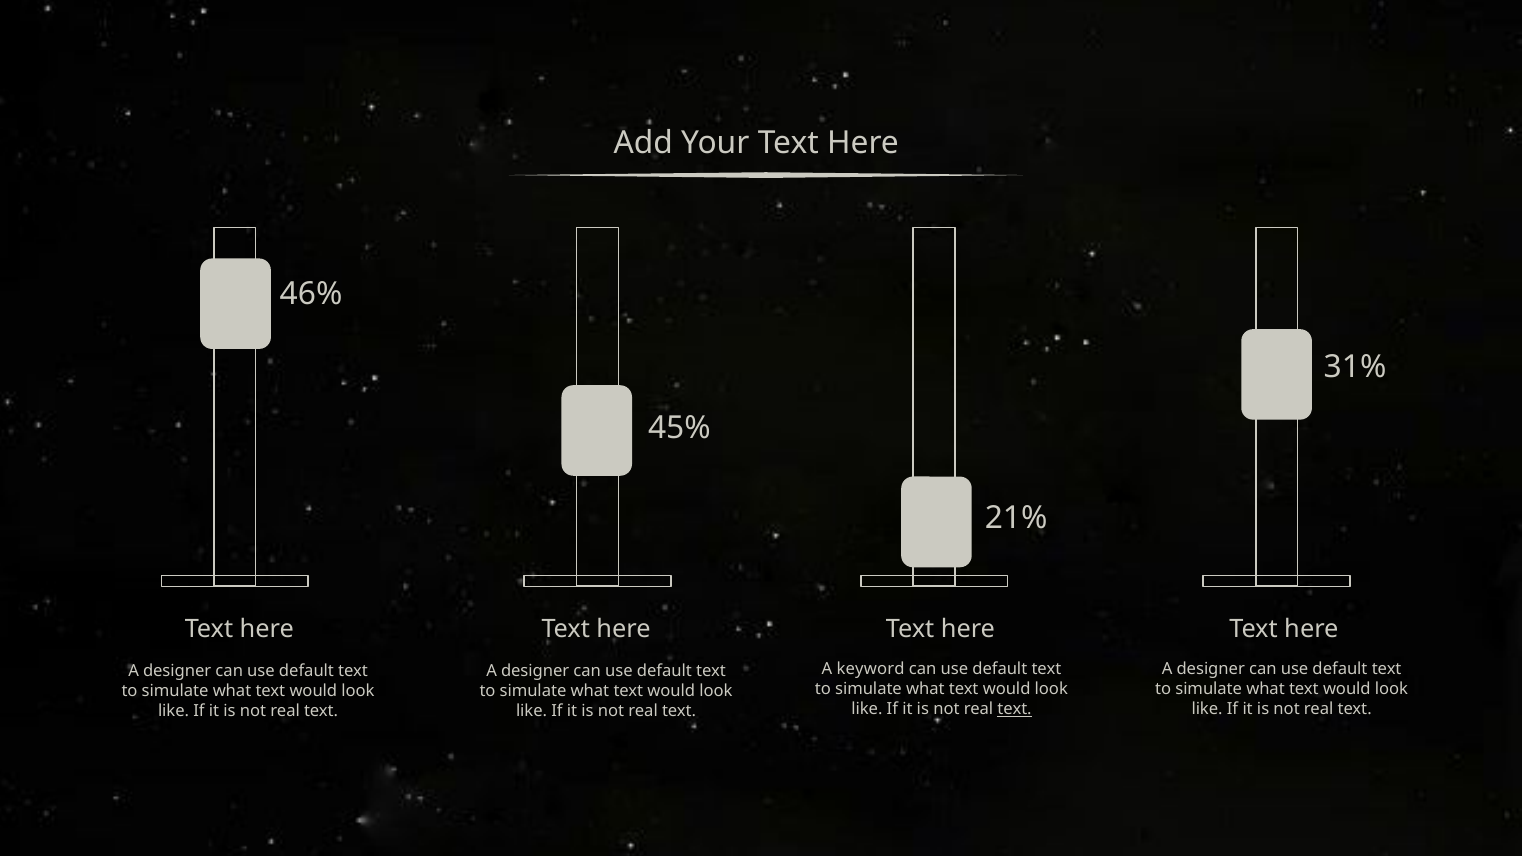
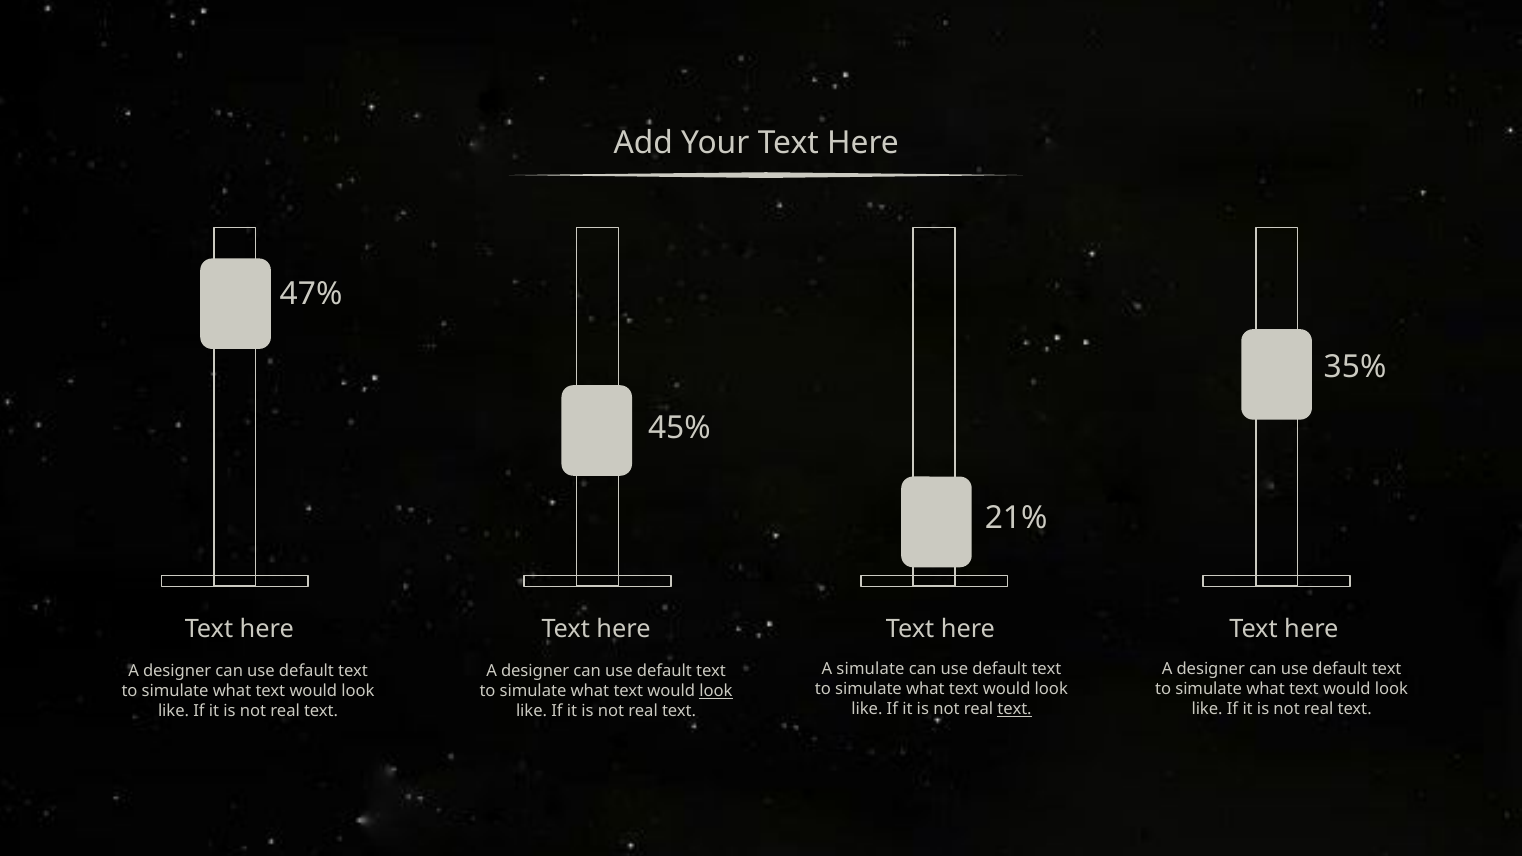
46%: 46% -> 47%
31%: 31% -> 35%
A keyword: keyword -> simulate
look at (716, 691) underline: none -> present
